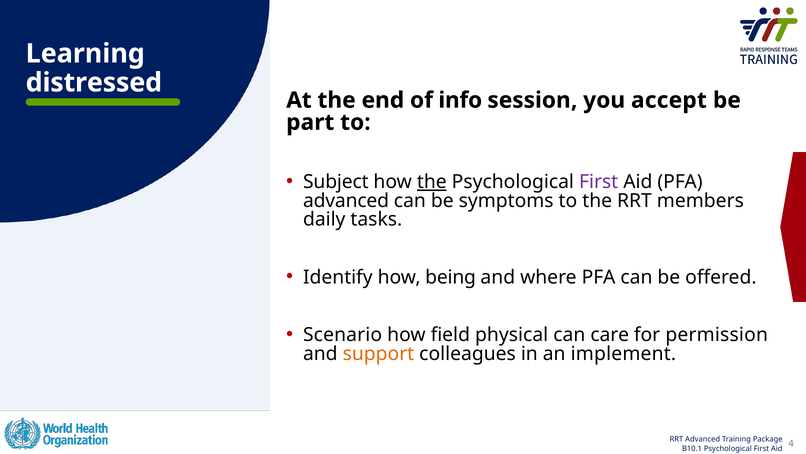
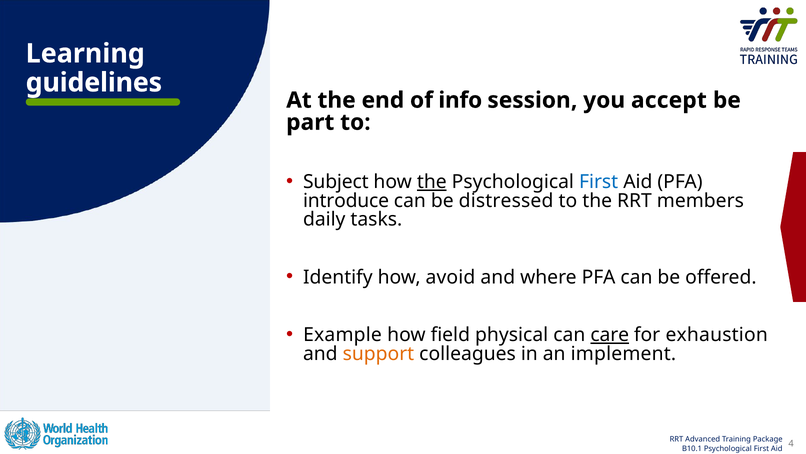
distressed: distressed -> guidelines
First at (599, 182) colour: purple -> blue
advanced at (346, 200): advanced -> introduce
symptoms: symptoms -> distressed
being: being -> avoid
Scenario: Scenario -> Example
care underline: none -> present
permission: permission -> exhaustion
